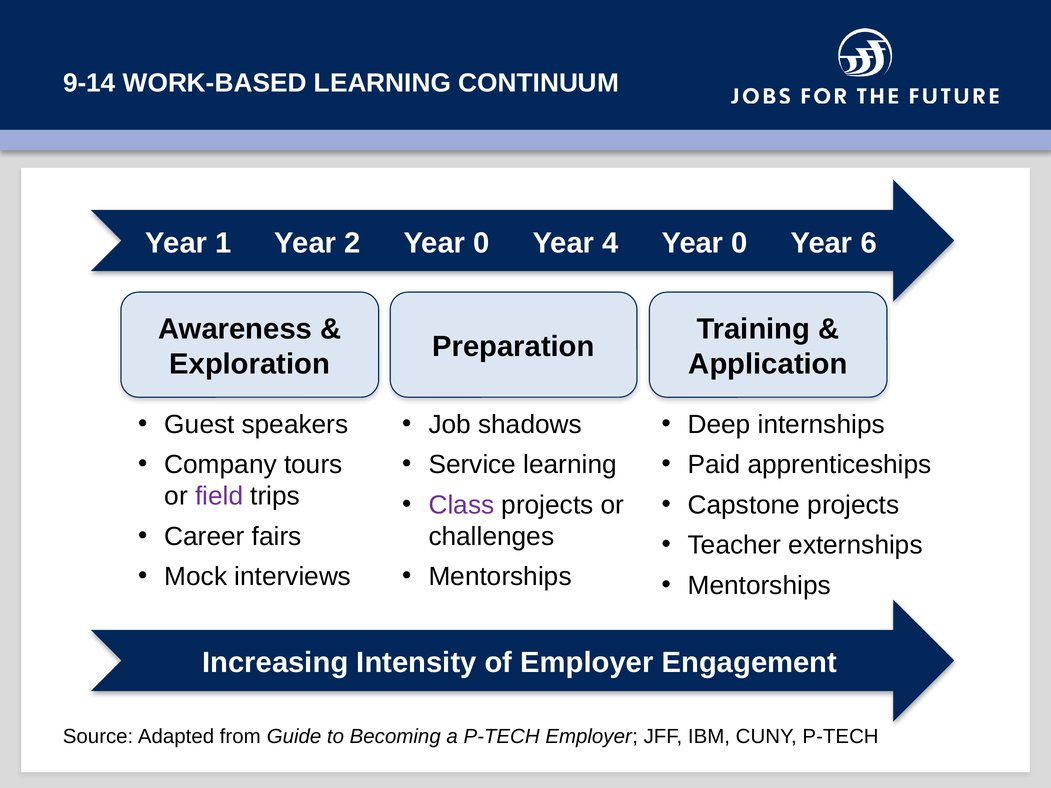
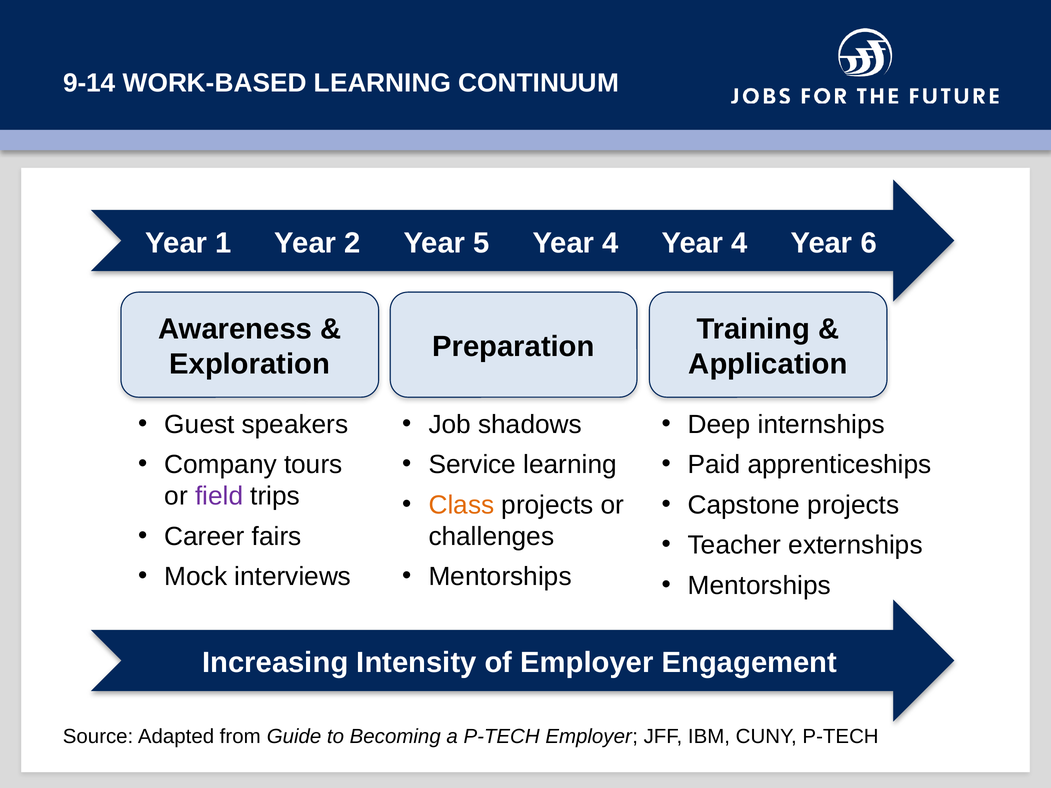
2 Year 0: 0 -> 5
4 Year 0: 0 -> 4
Class colour: purple -> orange
